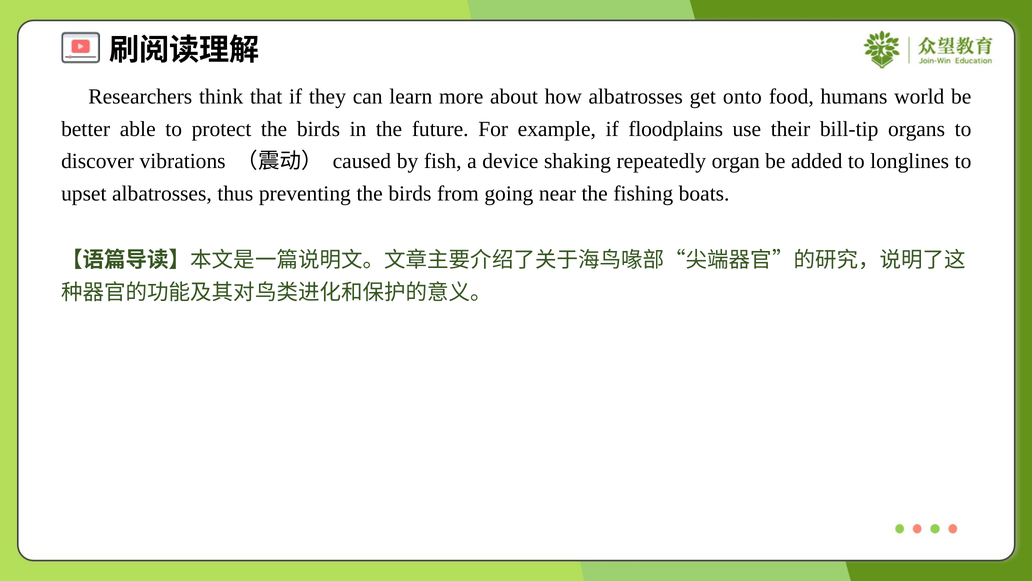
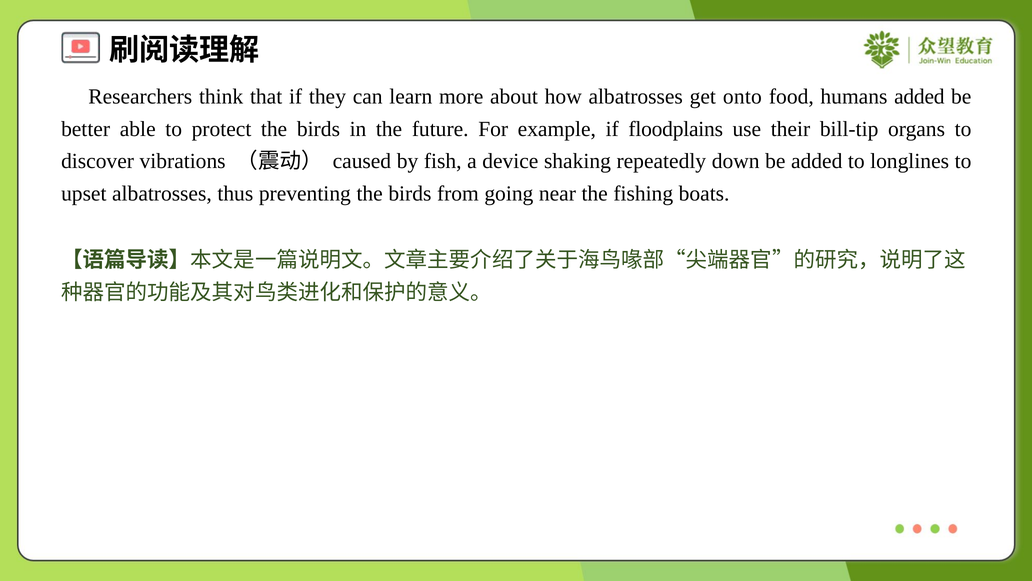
humans world: world -> added
organ: organ -> down
